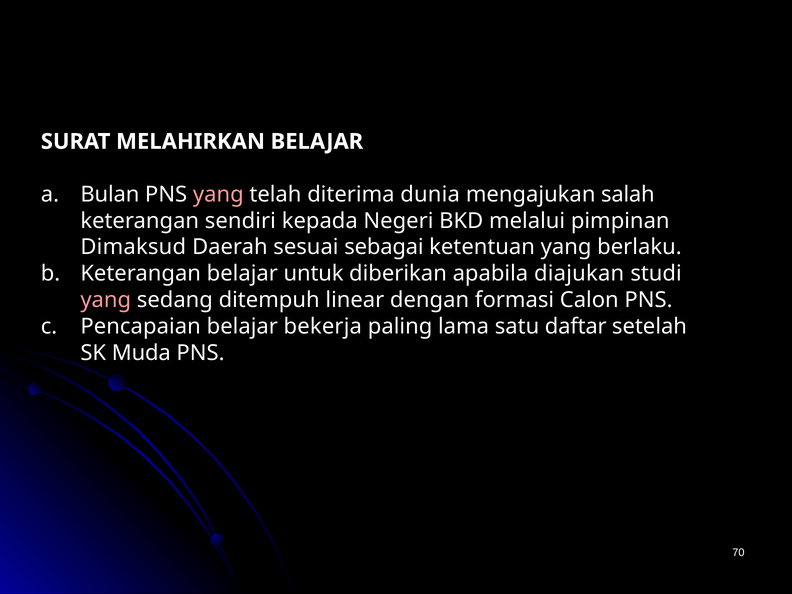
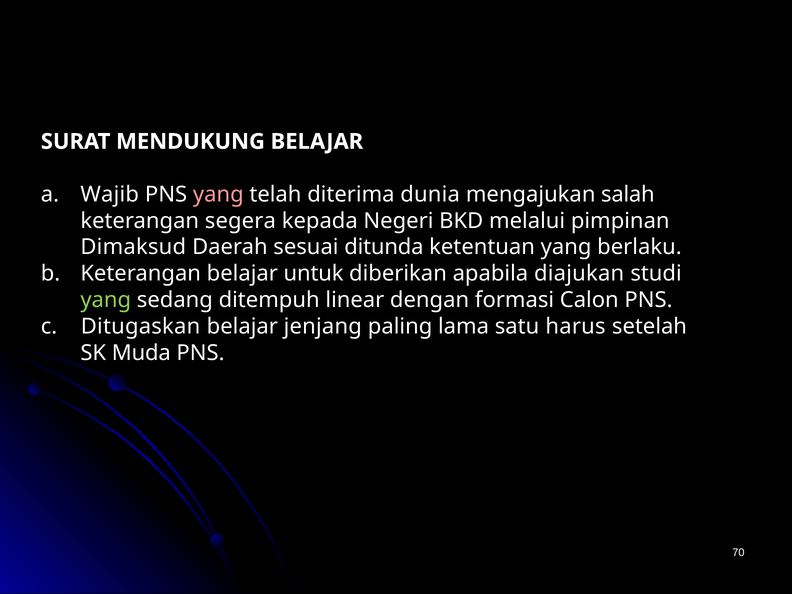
MELAHIRKAN: MELAHIRKAN -> MENDUKUNG
Bulan: Bulan -> Wajib
sendiri: sendiri -> segera
sebagai: sebagai -> ditunda
yang at (106, 300) colour: pink -> light green
Pencapaian: Pencapaian -> Ditugaskan
bekerja: bekerja -> jenjang
daftar: daftar -> harus
